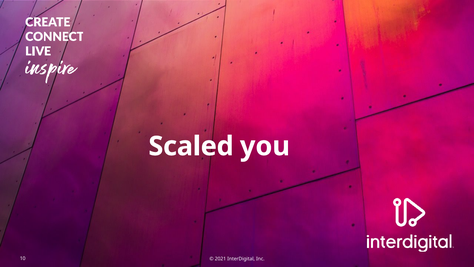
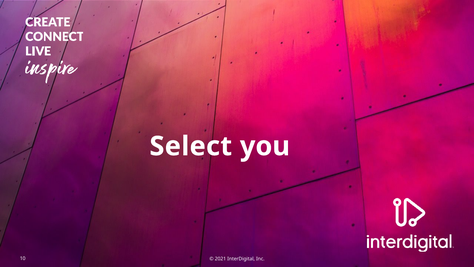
Scaled: Scaled -> Select
